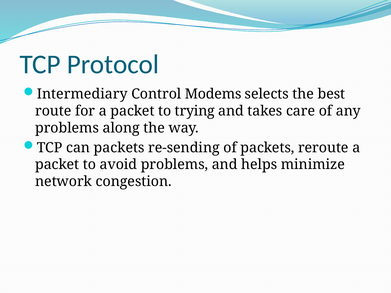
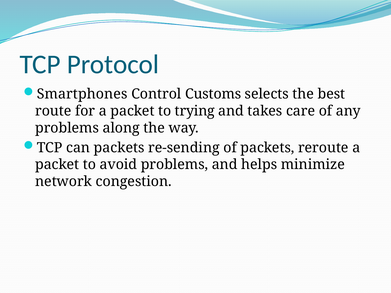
Intermediary: Intermediary -> Smartphones
Modems: Modems -> Customs
